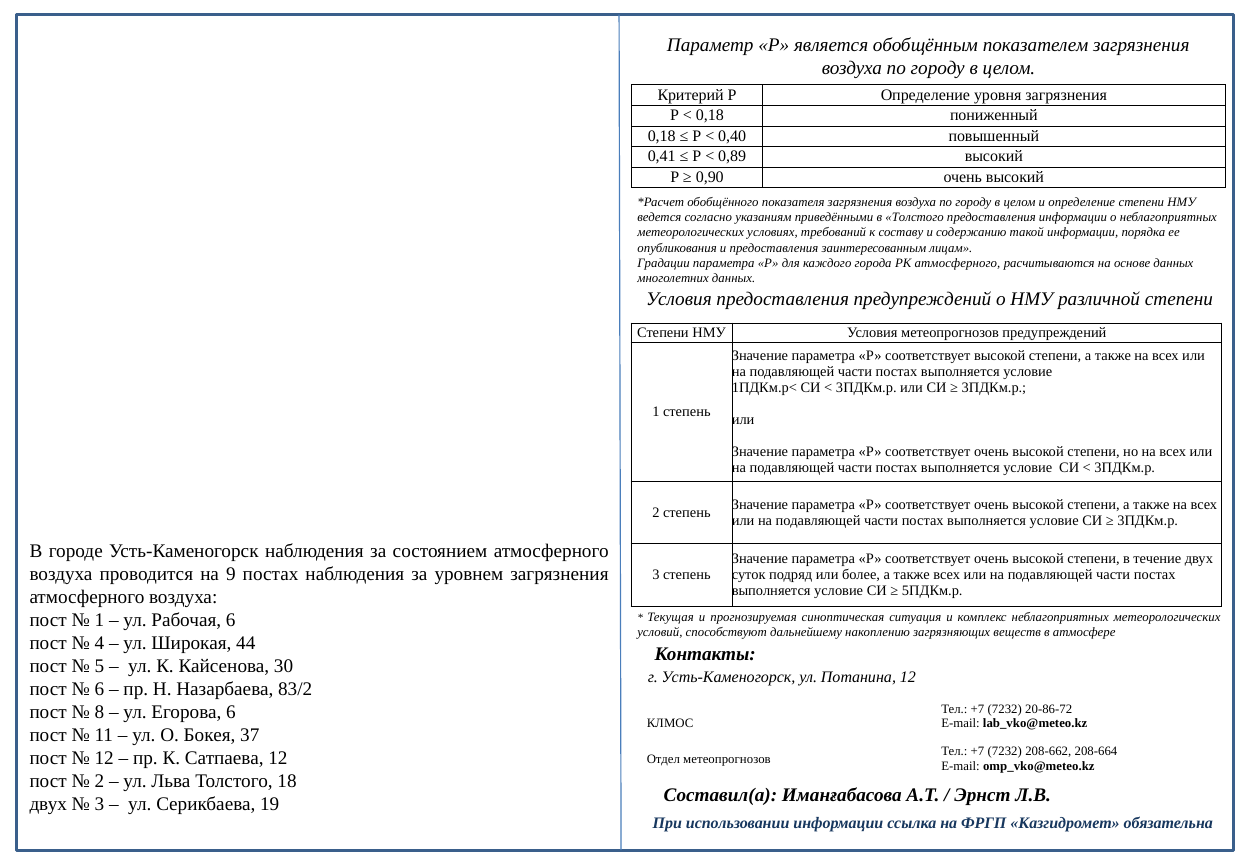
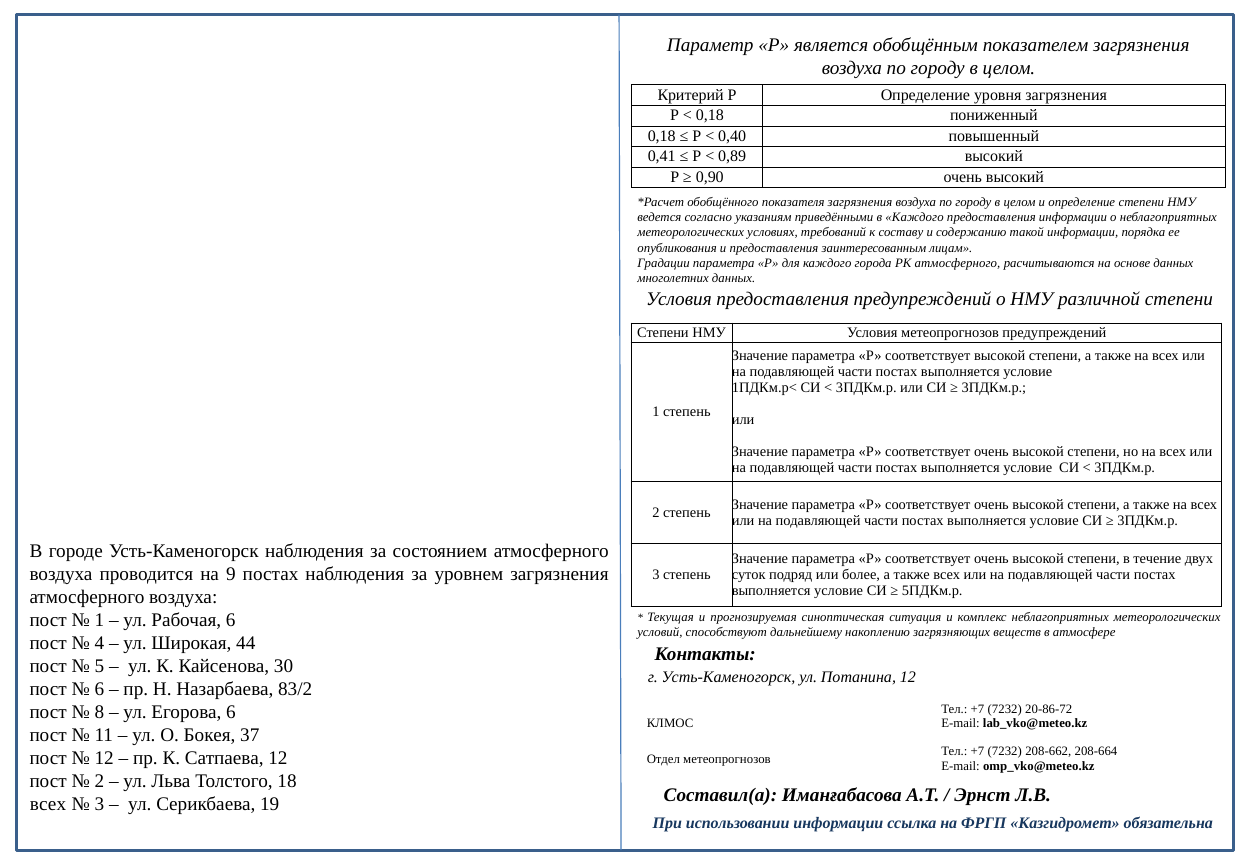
в Толстого: Толстого -> Каждого
двух at (48, 805): двух -> всех
